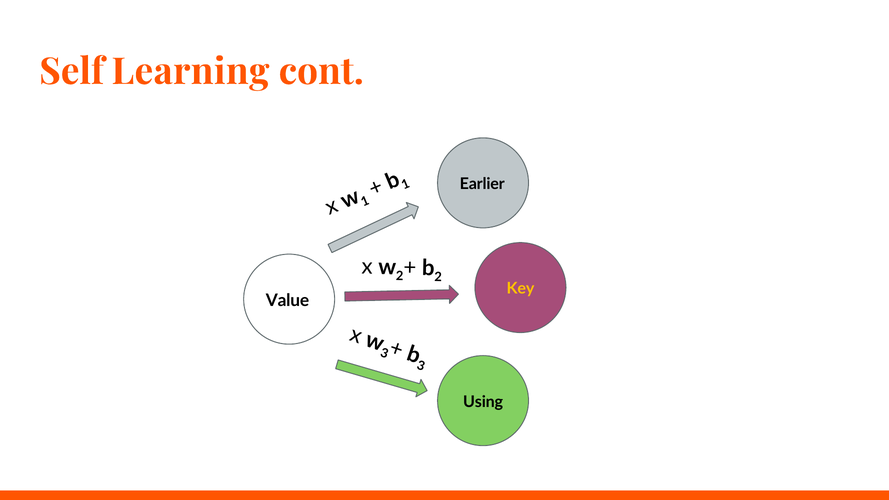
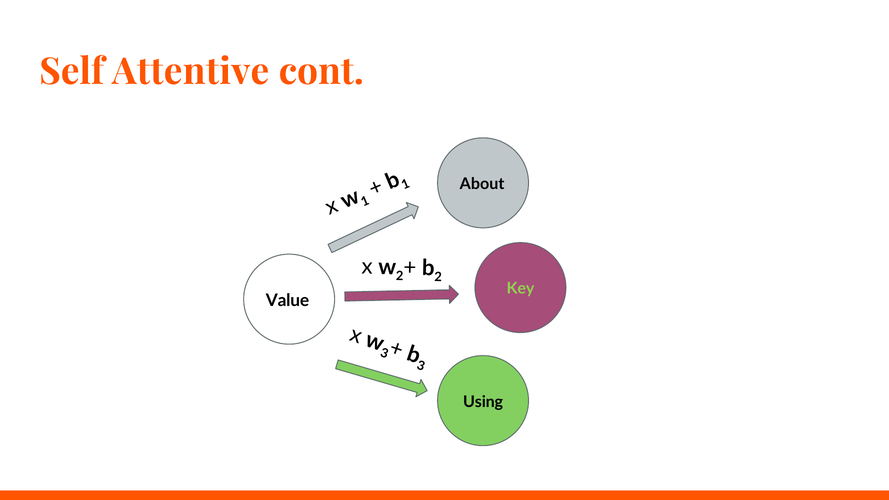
Learning: Learning -> Attentive
Earlier: Earlier -> About
Key colour: yellow -> light green
